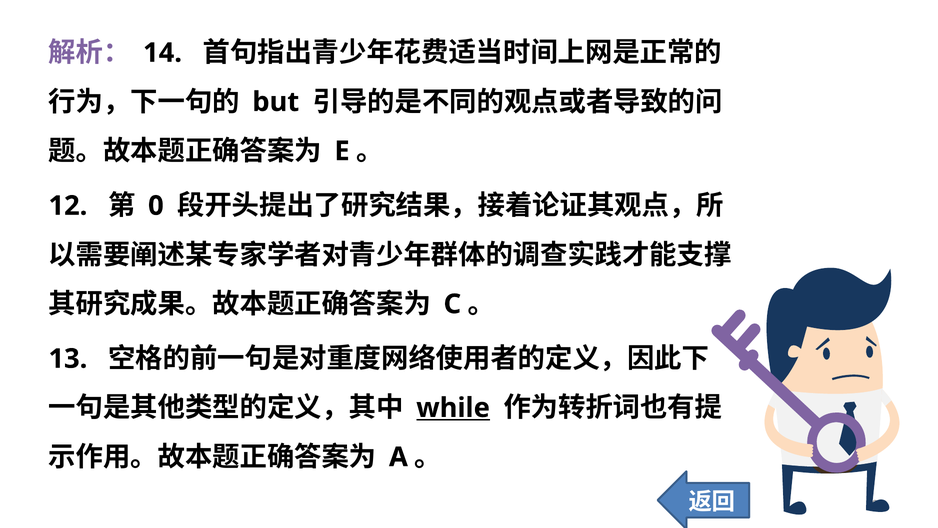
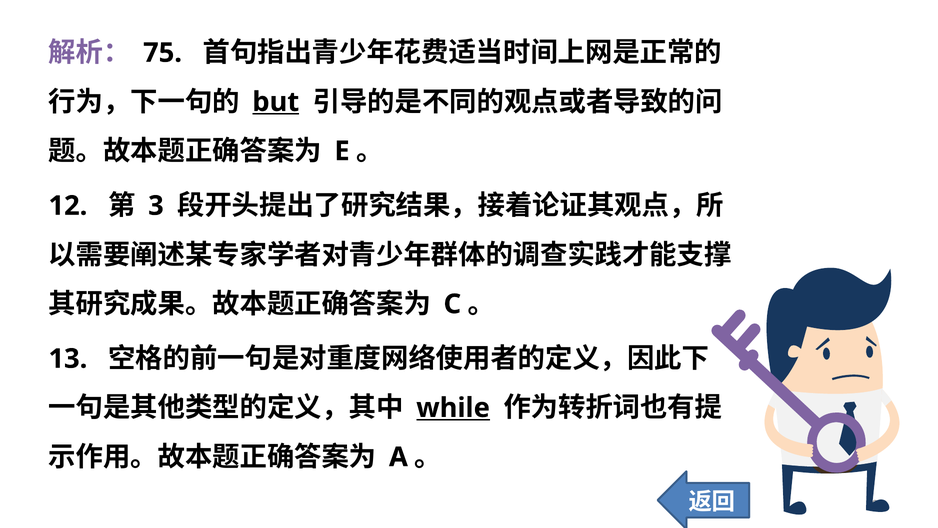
14: 14 -> 75
but underline: none -> present
0: 0 -> 3
